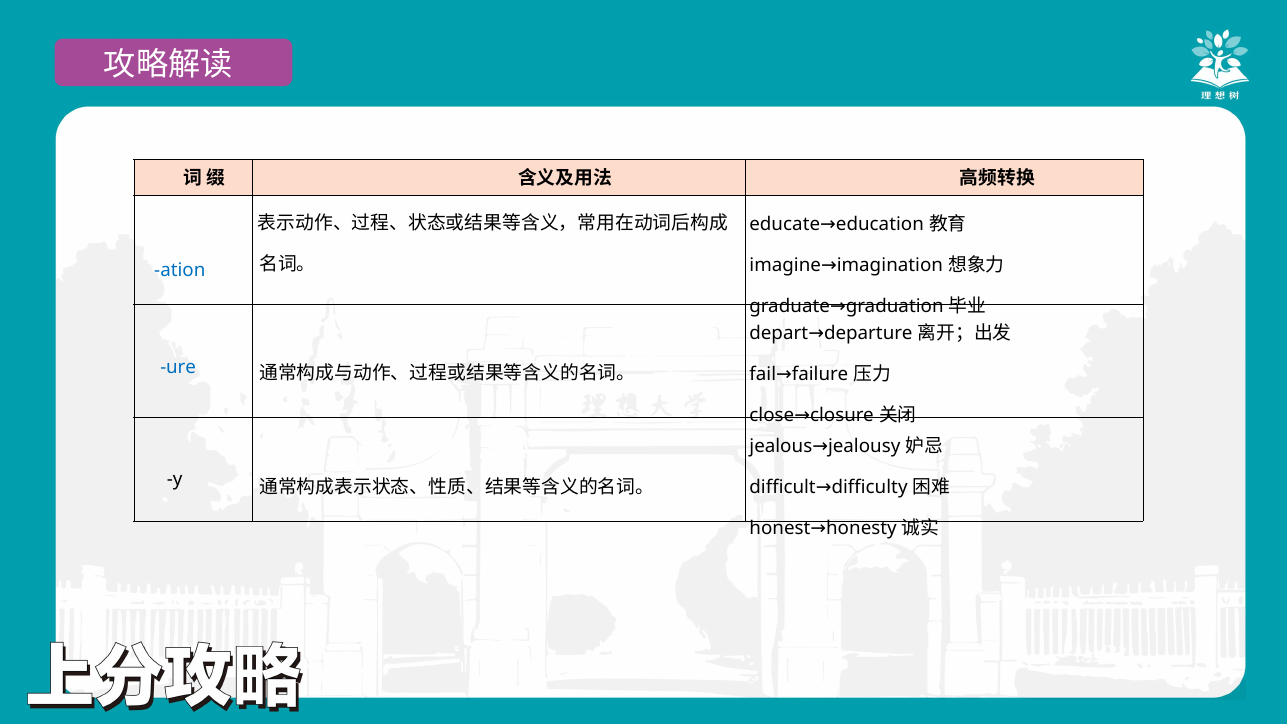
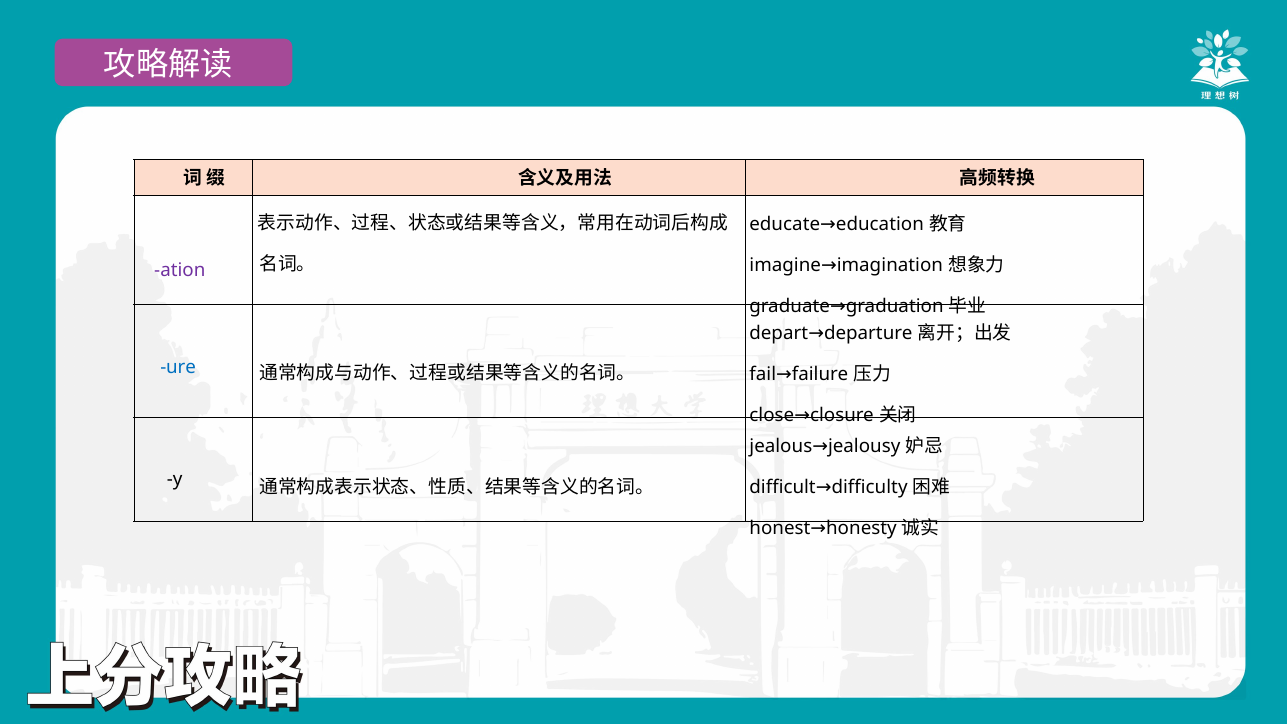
ation colour: blue -> purple
